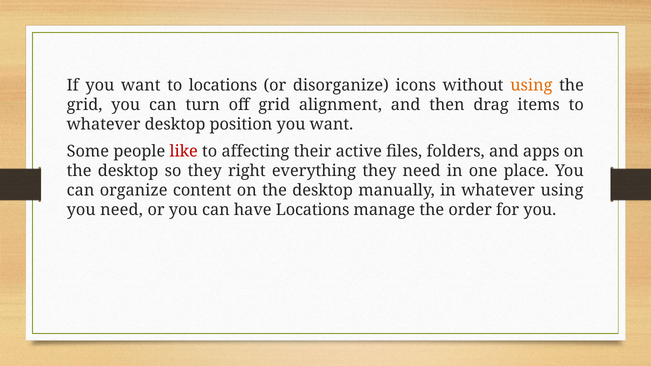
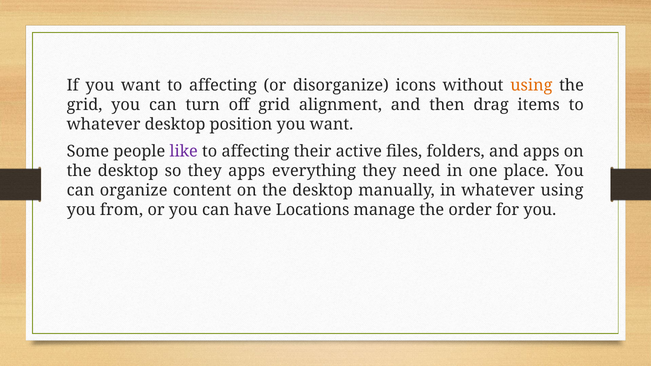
want to locations: locations -> affecting
like colour: red -> purple
they right: right -> apps
you need: need -> from
